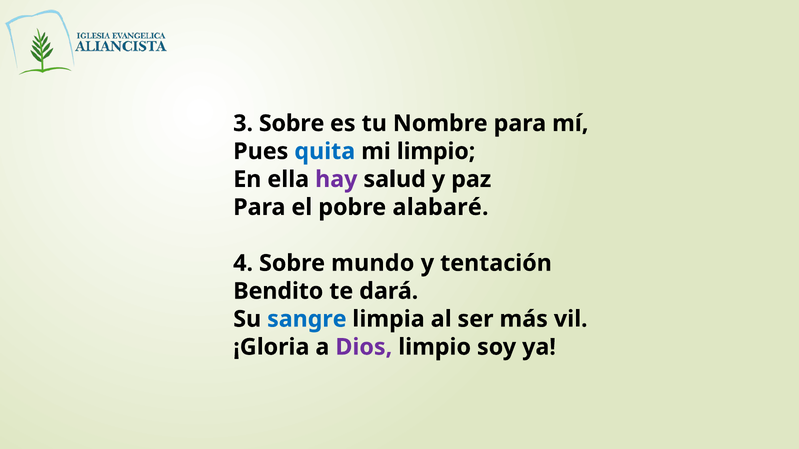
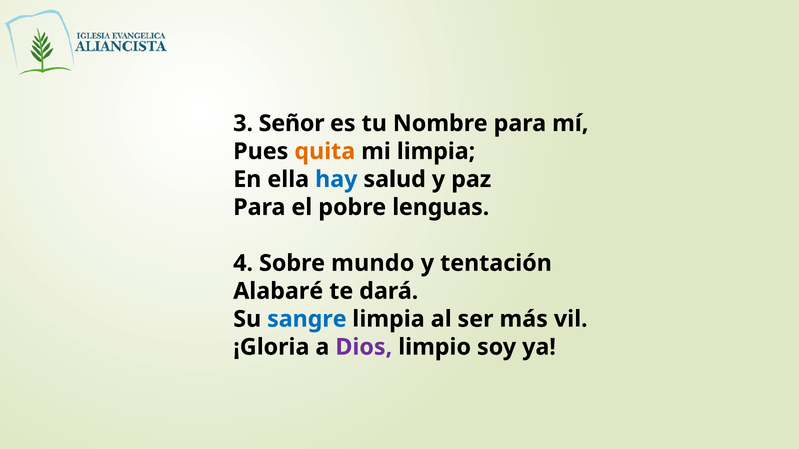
3 Sobre: Sobre -> Señor
quita colour: blue -> orange
mi limpio: limpio -> limpia
hay colour: purple -> blue
alabaré: alabaré -> lenguas
Bendito: Bendito -> Alabaré
